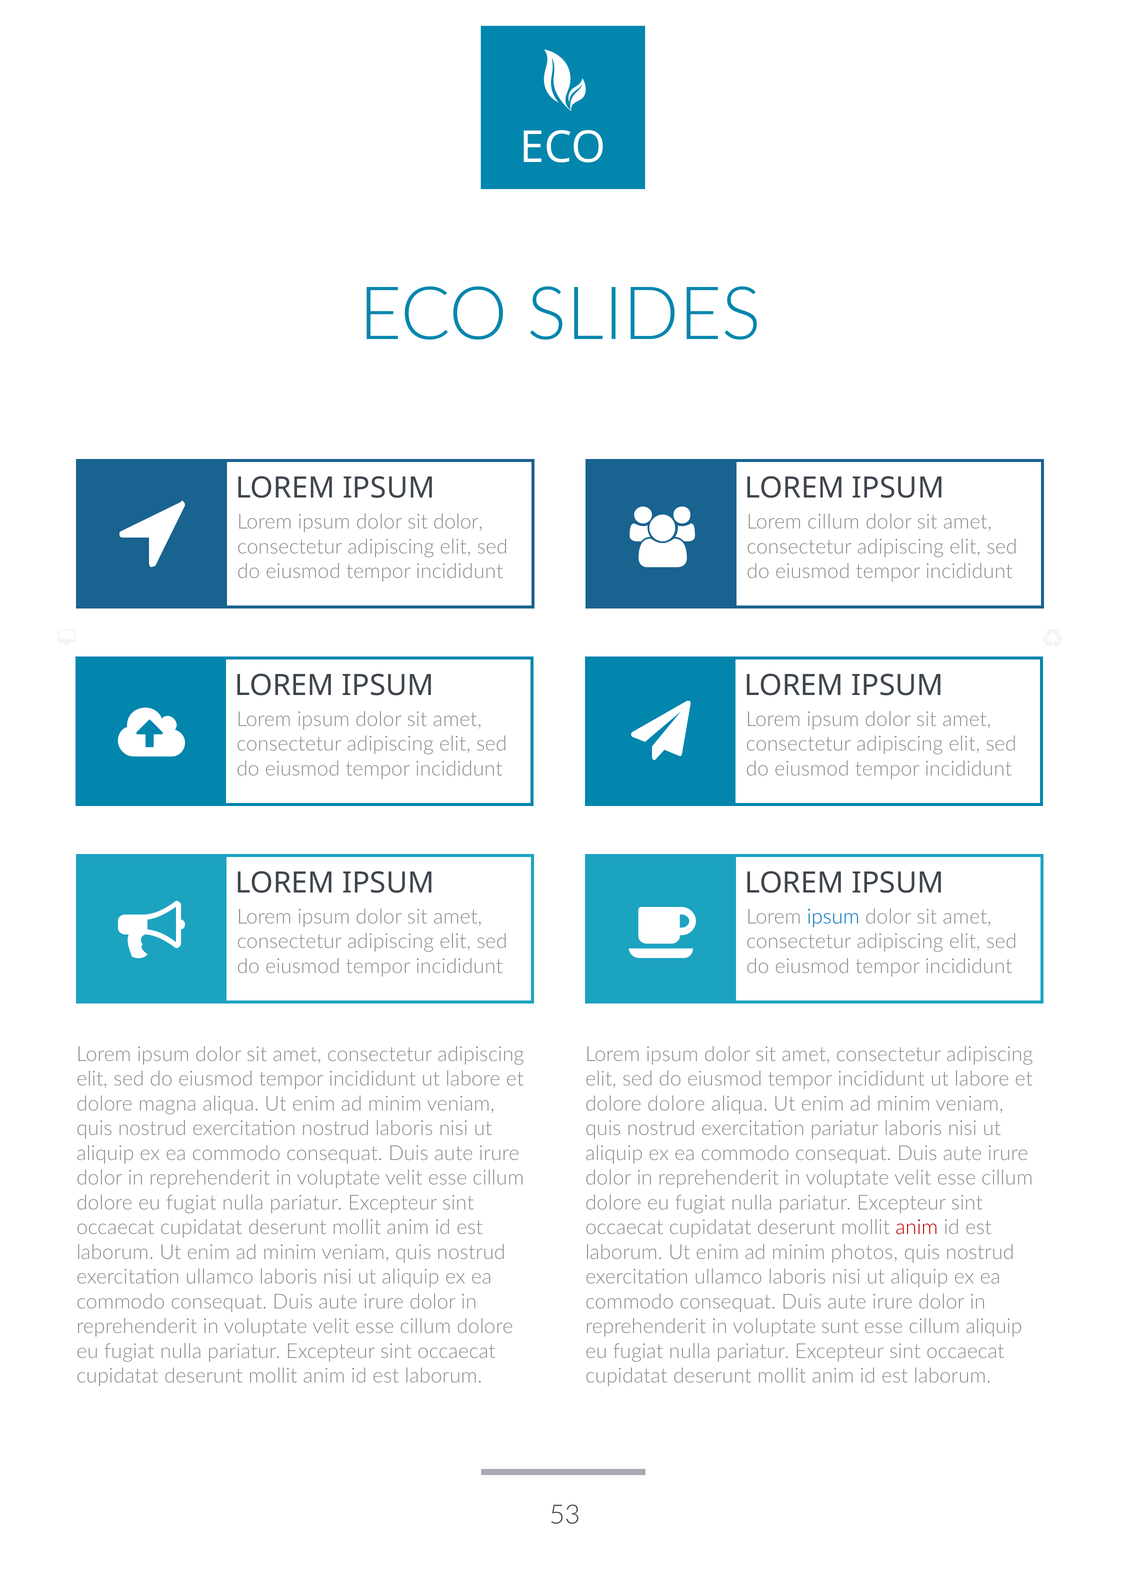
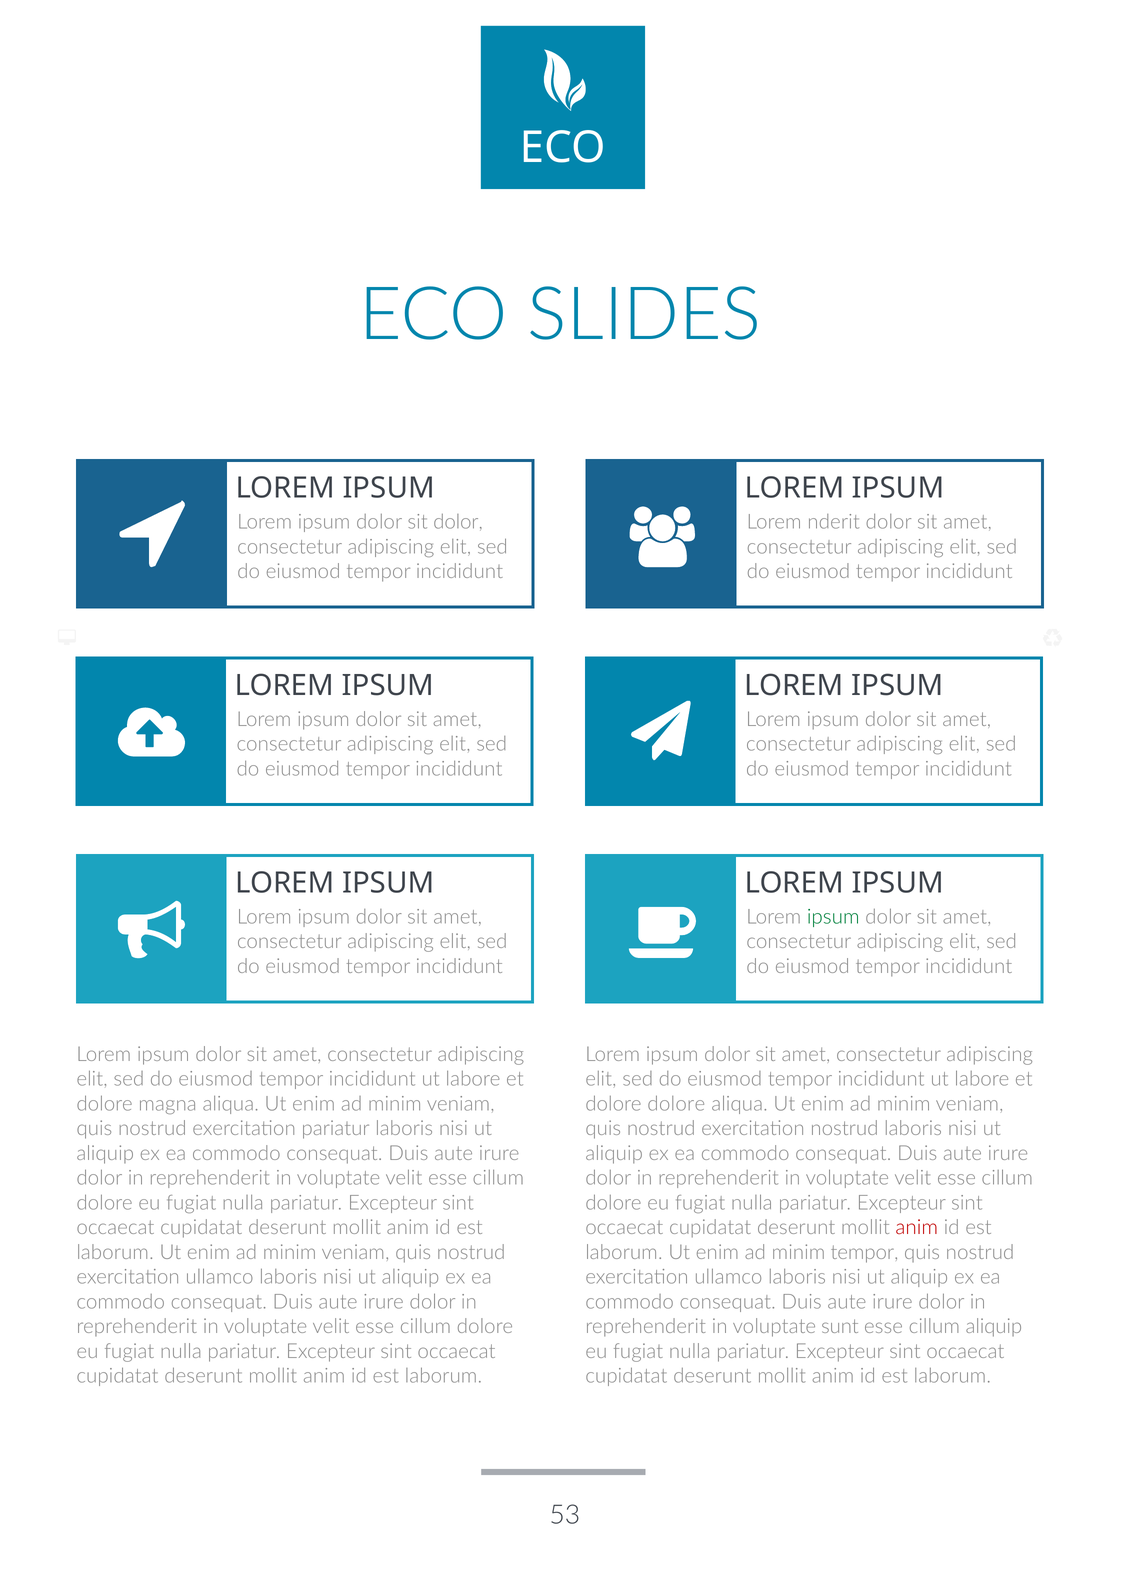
Lorem cillum: cillum -> nderit
ipsum at (833, 917) colour: blue -> green
exercitation nostrud: nostrud -> pariatur
exercitation pariatur: pariatur -> nostrud
minim photos: photos -> tempor
